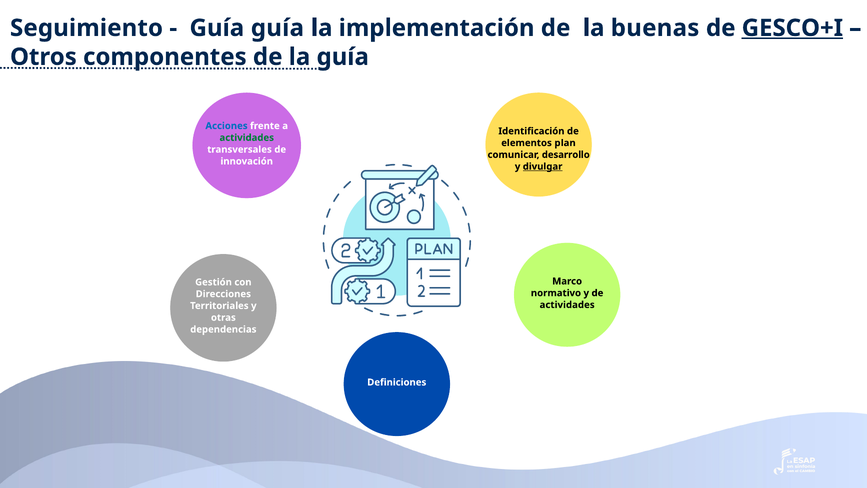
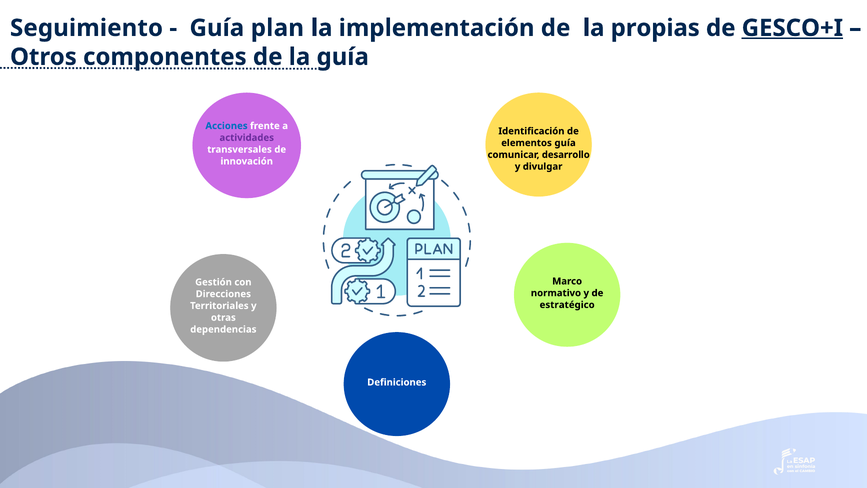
Guía guía: guía -> plan
buenas: buenas -> propias
actividades at (247, 138) colour: green -> purple
elementos plan: plan -> guía
divulgar underline: present -> none
actividades at (567, 305): actividades -> estratégico
